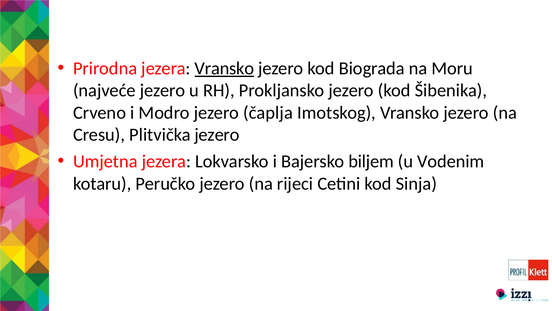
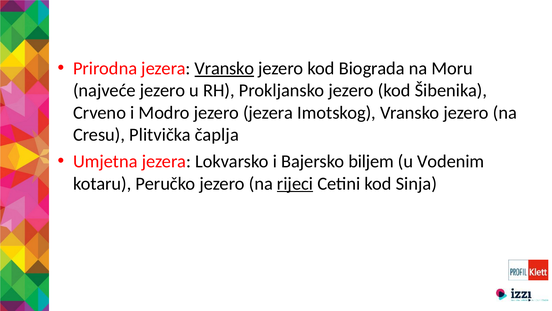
jezero čaplja: čaplja -> jezera
Plitvička jezero: jezero -> čaplja
rijeci underline: none -> present
